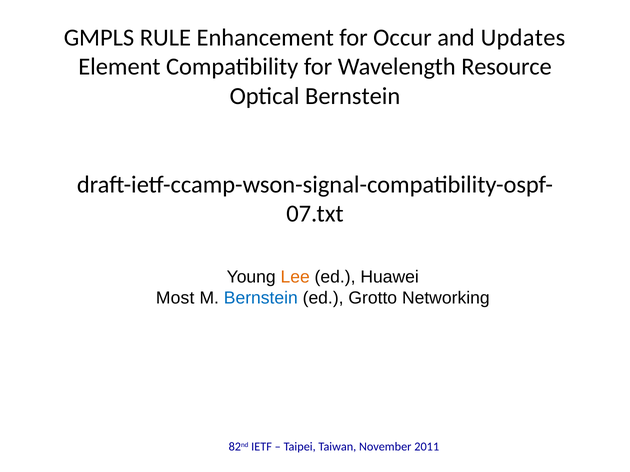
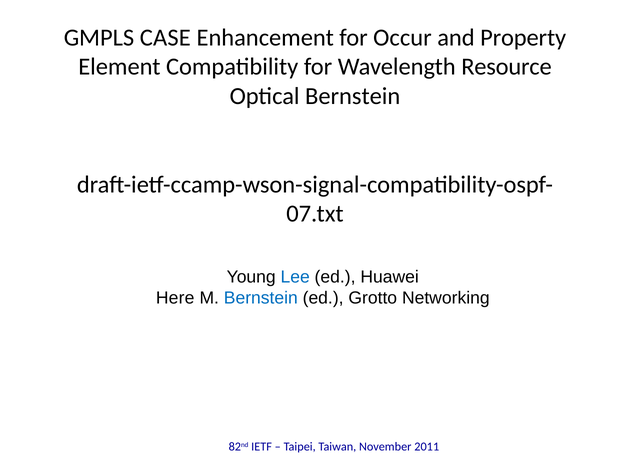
RULE: RULE -> CASE
Updates: Updates -> Property
Lee colour: orange -> blue
Most: Most -> Here
